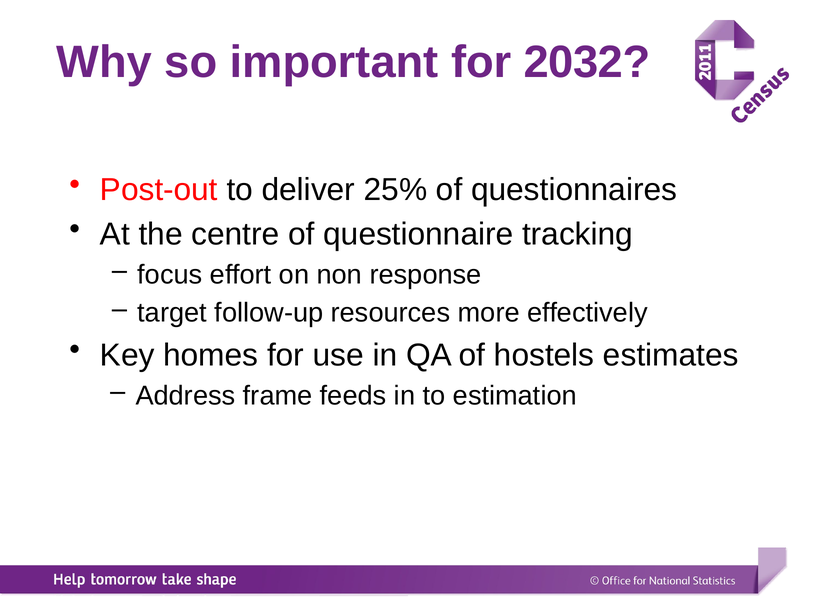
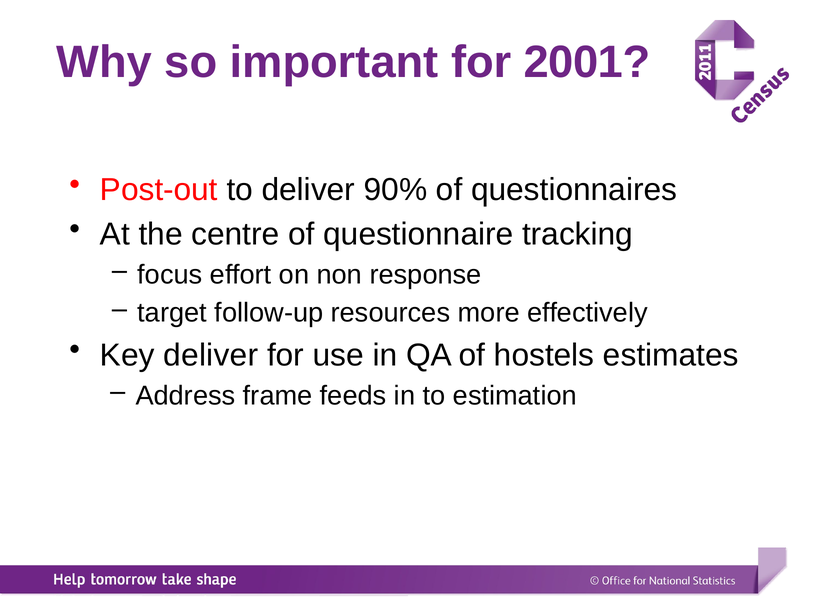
2032: 2032 -> 2001
25%: 25% -> 90%
Key homes: homes -> deliver
